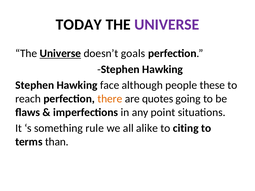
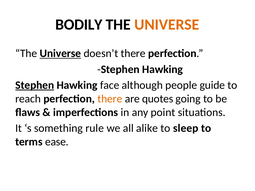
TODAY: TODAY -> BODILY
UNIVERSE at (167, 25) colour: purple -> orange
doesn’t goals: goals -> there
Stephen at (35, 85) underline: none -> present
these: these -> guide
citing: citing -> sleep
than: than -> ease
